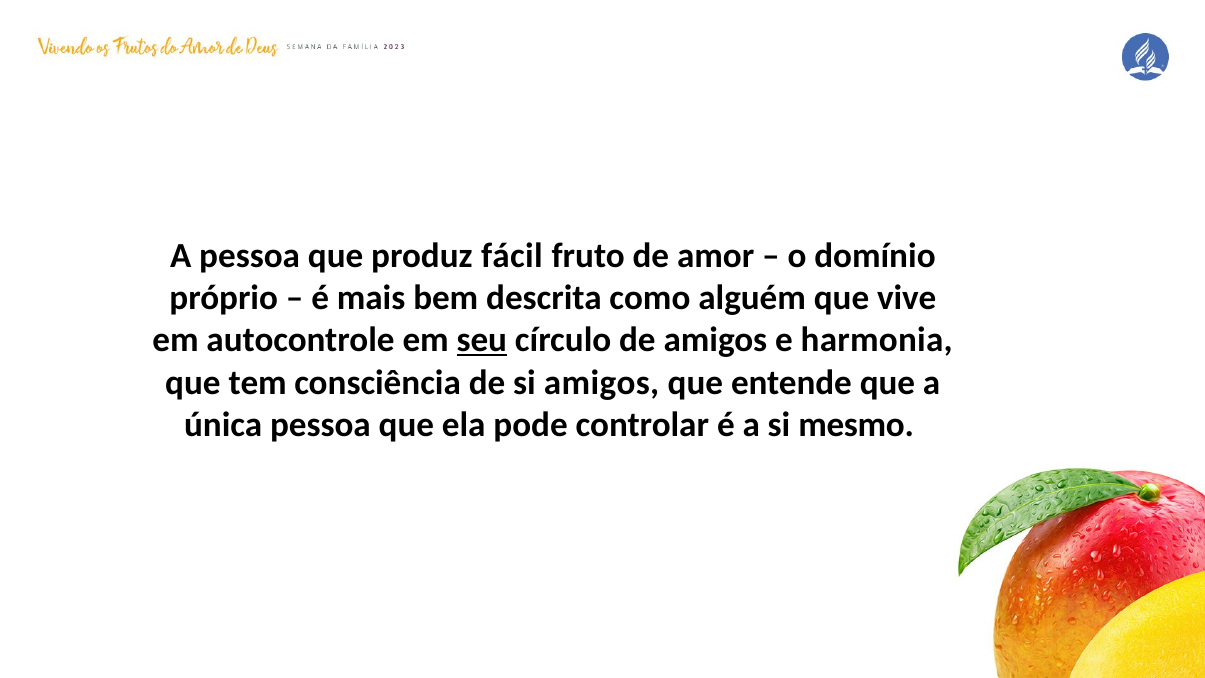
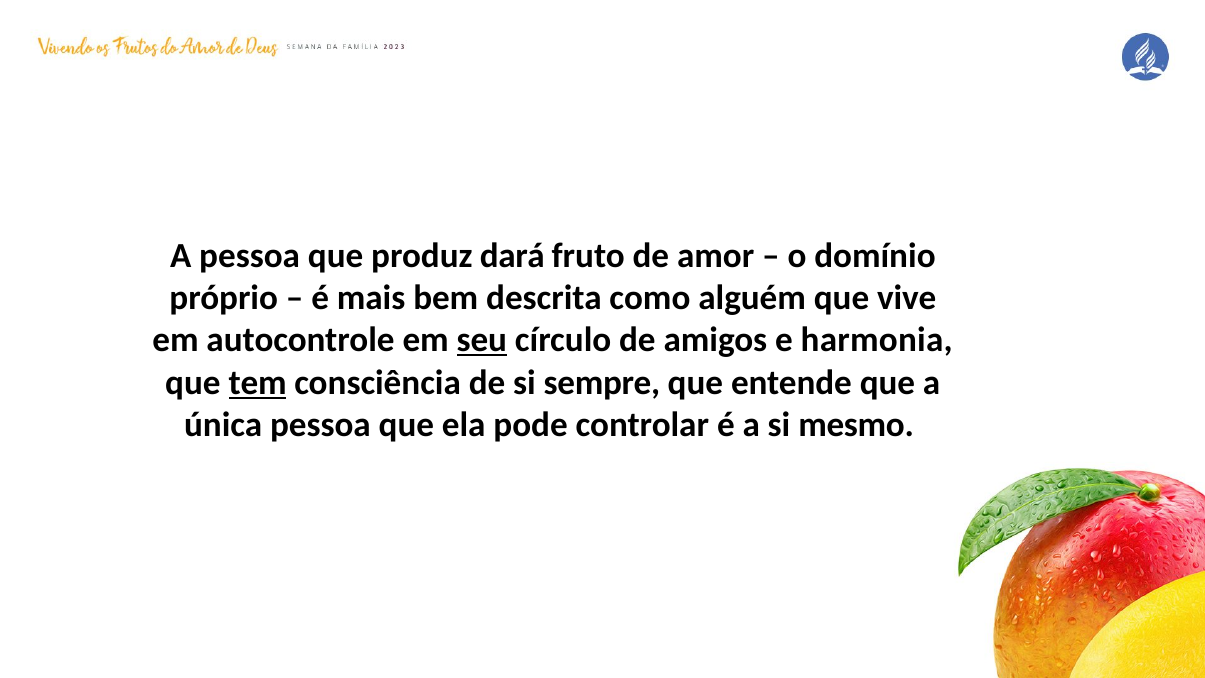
fácil: fácil -> dará
tem underline: none -> present
si amigos: amigos -> sempre
